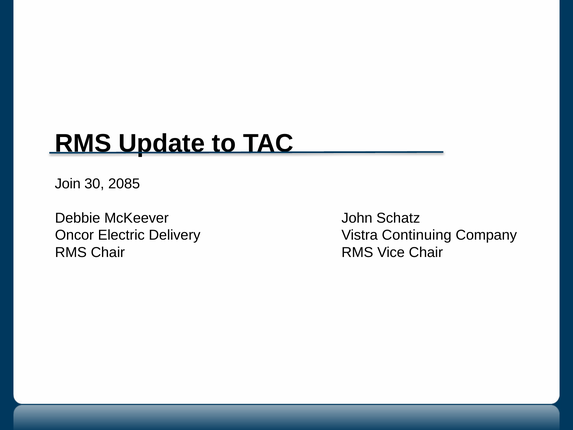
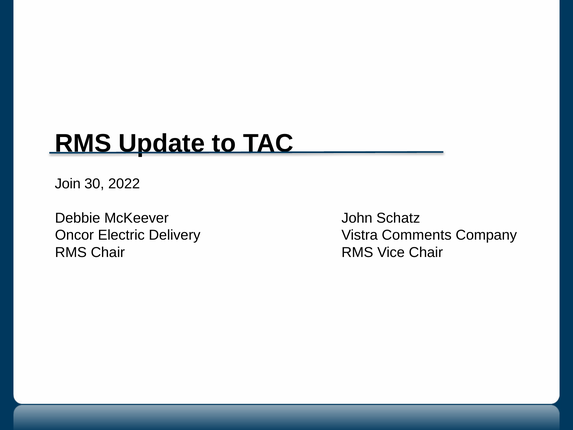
2085: 2085 -> 2022
Continuing: Continuing -> Comments
